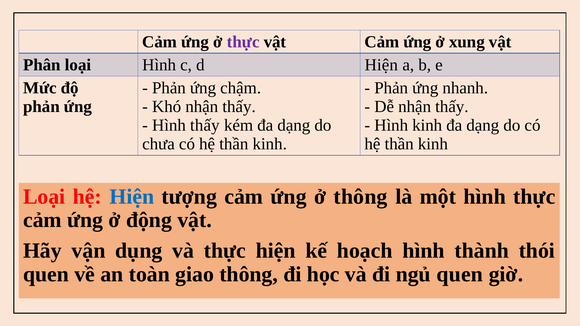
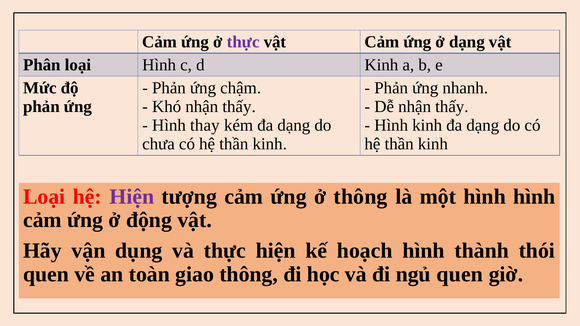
ở xung: xung -> dạng
d Hiện: Hiện -> Kinh
Hình thấy: thấy -> thay
Hiện at (132, 197) colour: blue -> purple
hình thực: thực -> hình
